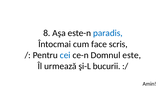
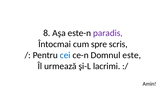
paradis colour: blue -> purple
face: face -> spre
bucurii: bucurii -> lacrimi
